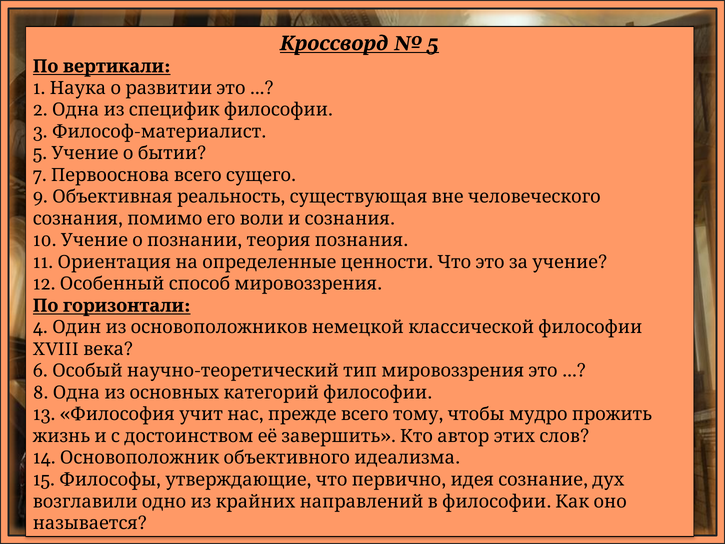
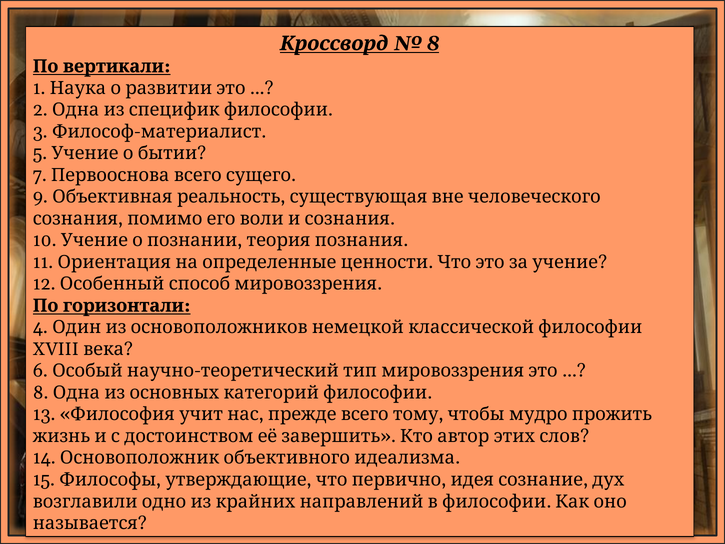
5 at (433, 43): 5 -> 8
